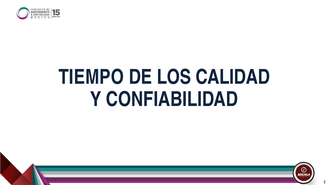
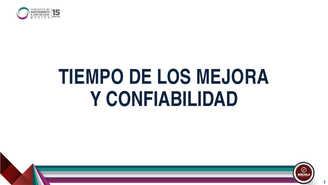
CALIDAD: CALIDAD -> MEJORA
